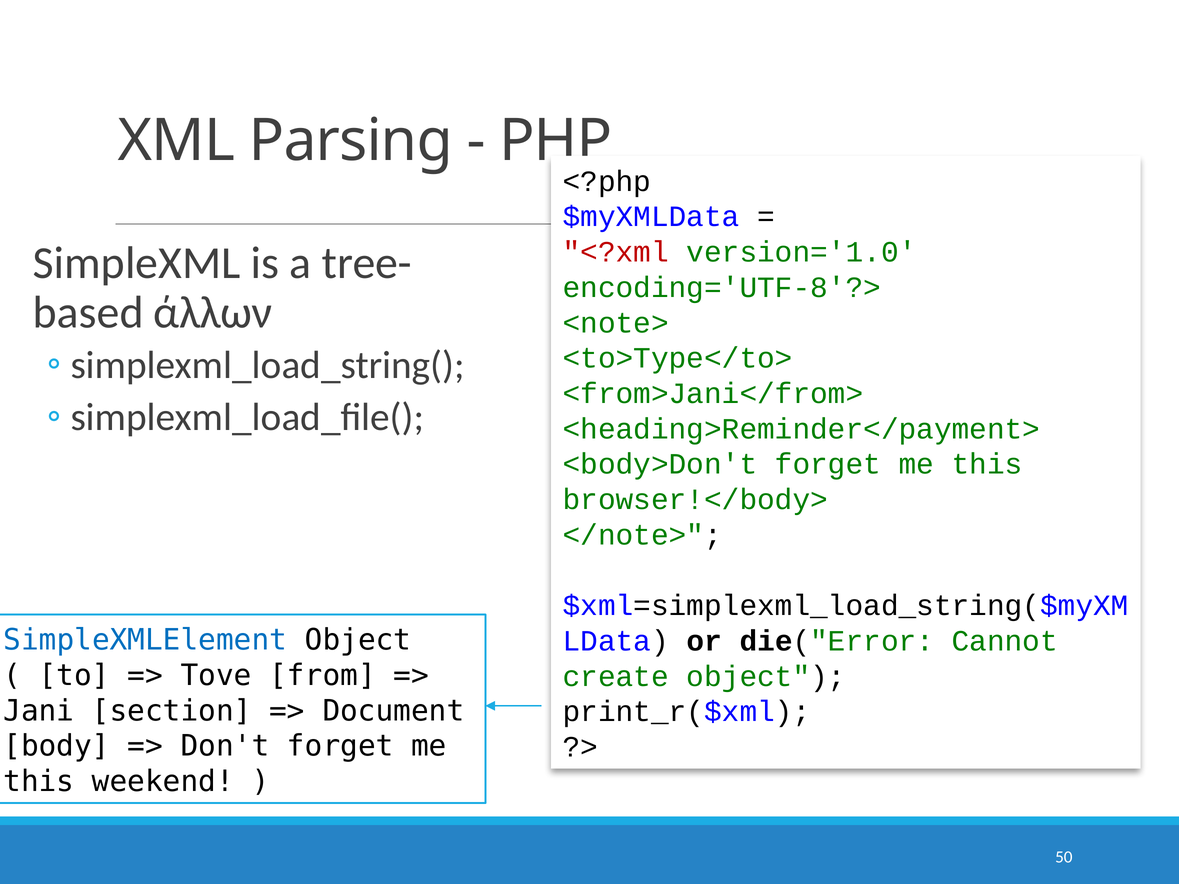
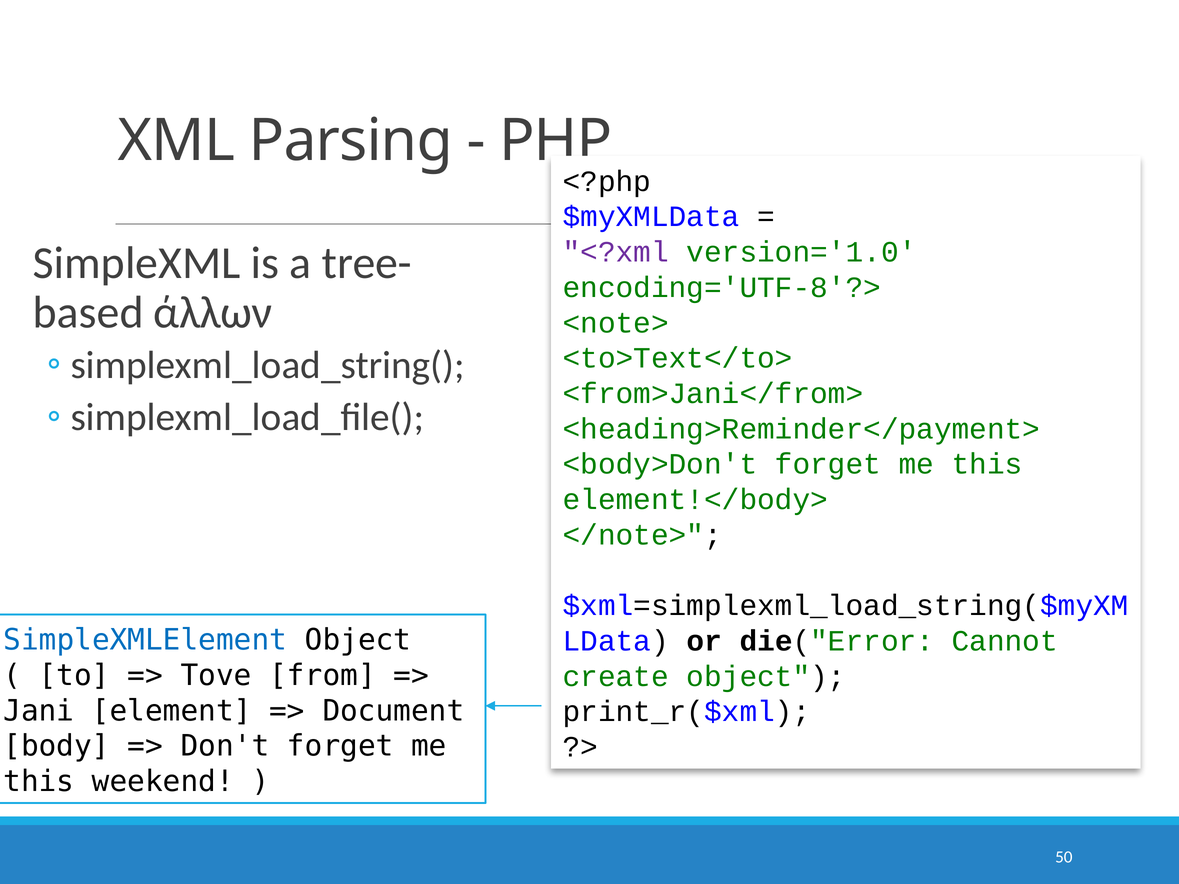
<?xml colour: red -> purple
<to>Type</to>: <to>Type</to> -> <to>Text</to>
browser!</body>: browser!</body> -> element!</body>
section: section -> element
